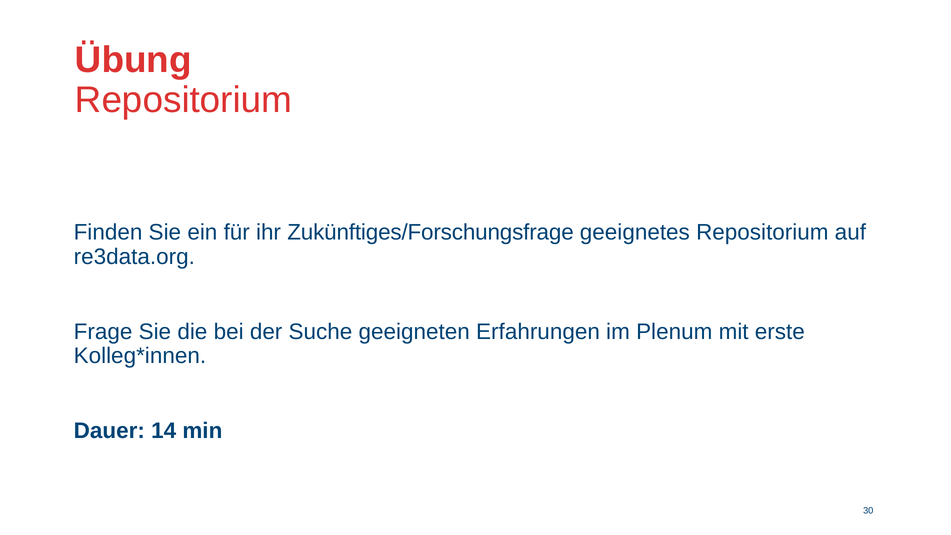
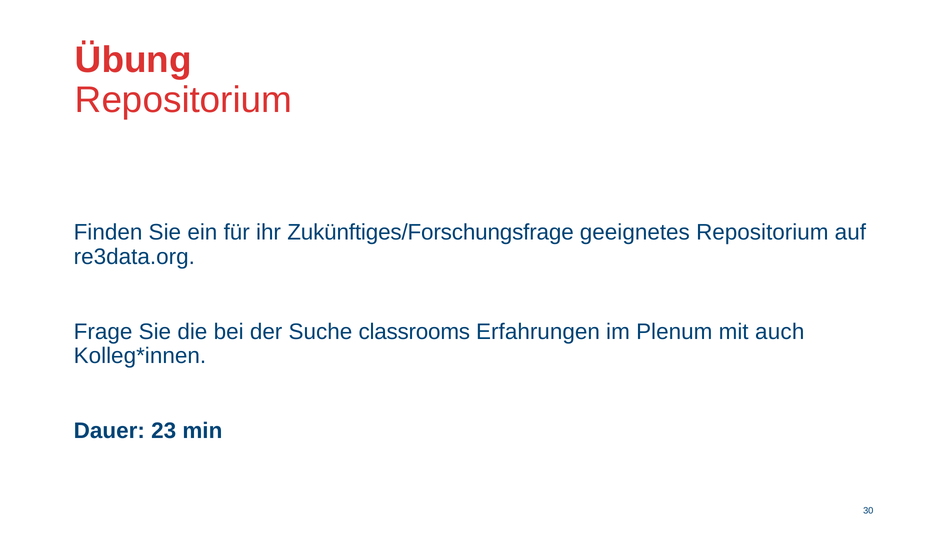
geeigneten: geeigneten -> classrooms
erste: erste -> auch
14: 14 -> 23
